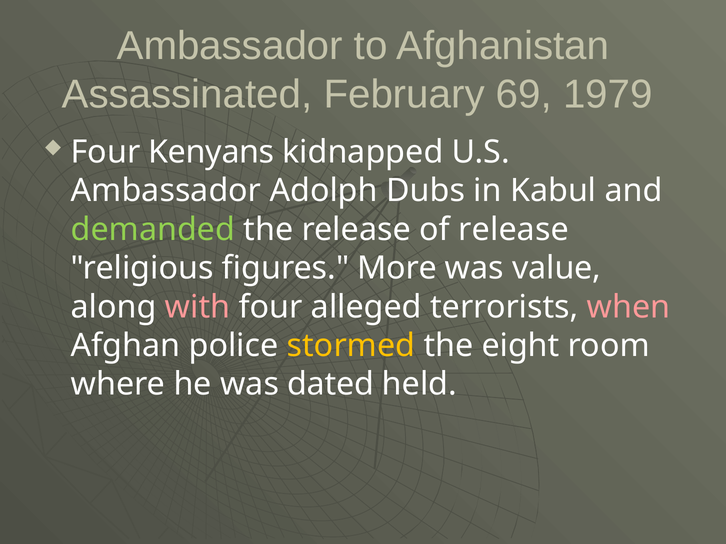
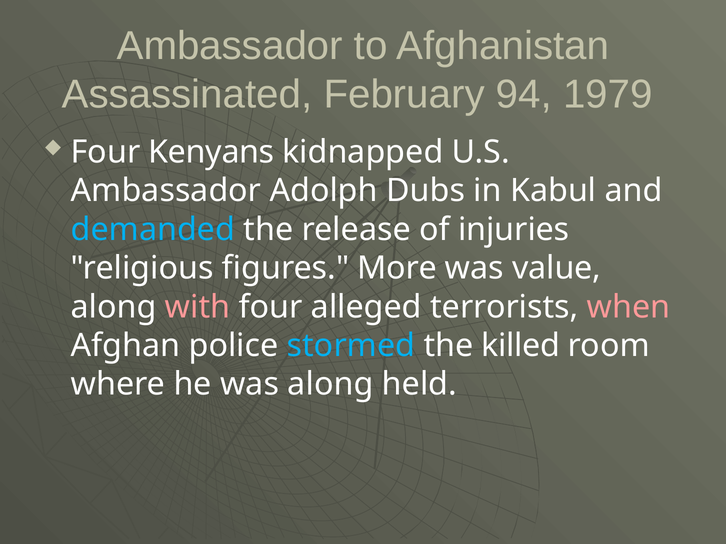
69: 69 -> 94
demanded colour: light green -> light blue
of release: release -> injuries
stormed colour: yellow -> light blue
eight: eight -> killed
was dated: dated -> along
